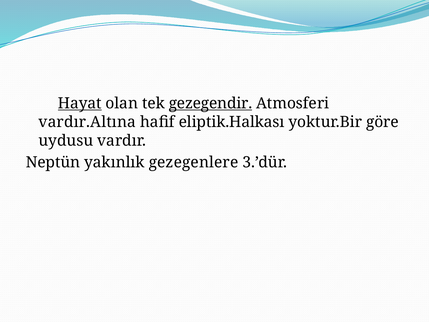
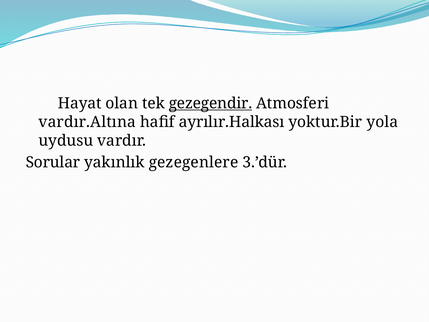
Hayat underline: present -> none
eliptik.Halkası: eliptik.Halkası -> ayrılır.Halkası
göre: göre -> yola
Neptün: Neptün -> Sorular
